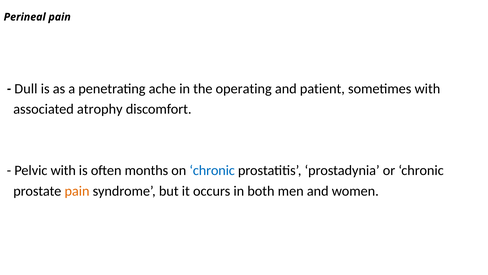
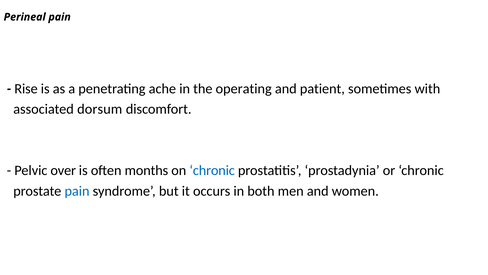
Dull: Dull -> Rise
atrophy: atrophy -> dorsum
Pelvic with: with -> over
pain at (77, 191) colour: orange -> blue
